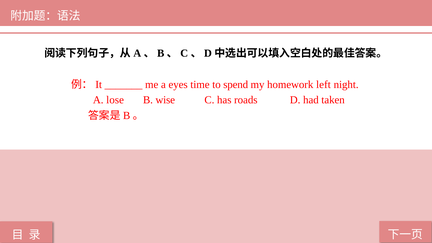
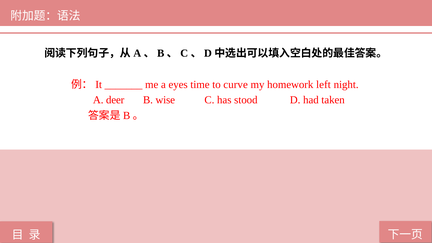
spend: spend -> curve
lose: lose -> deer
roads: roads -> stood
